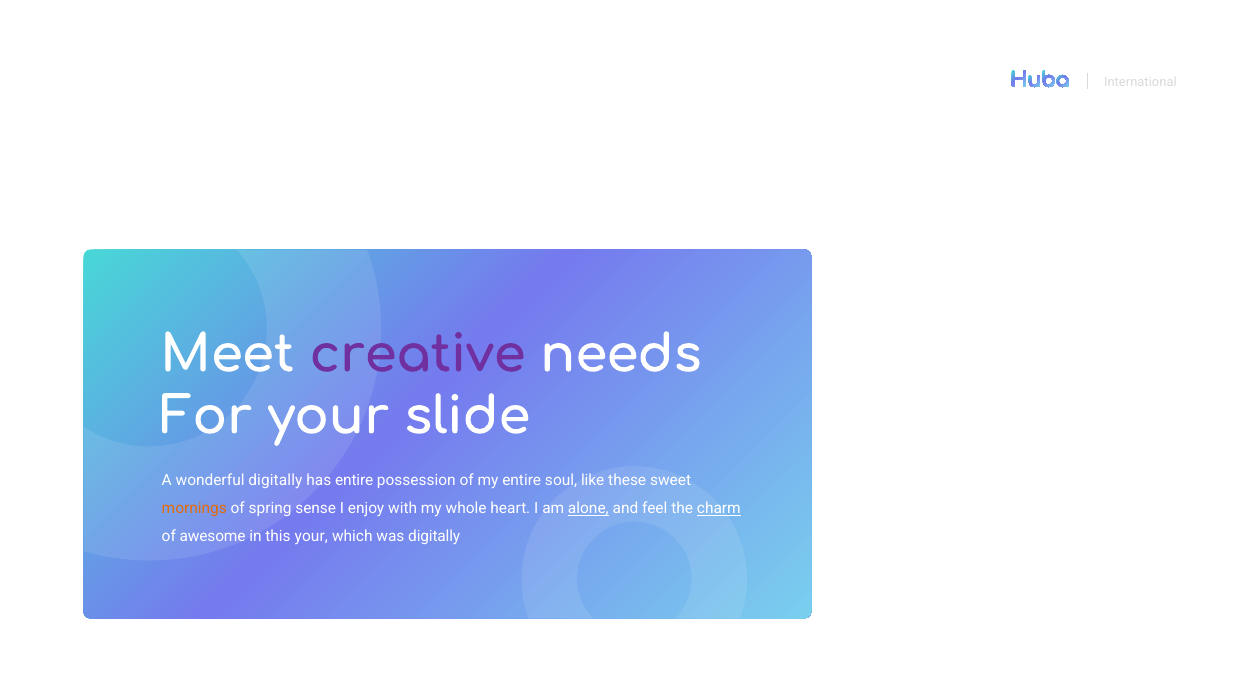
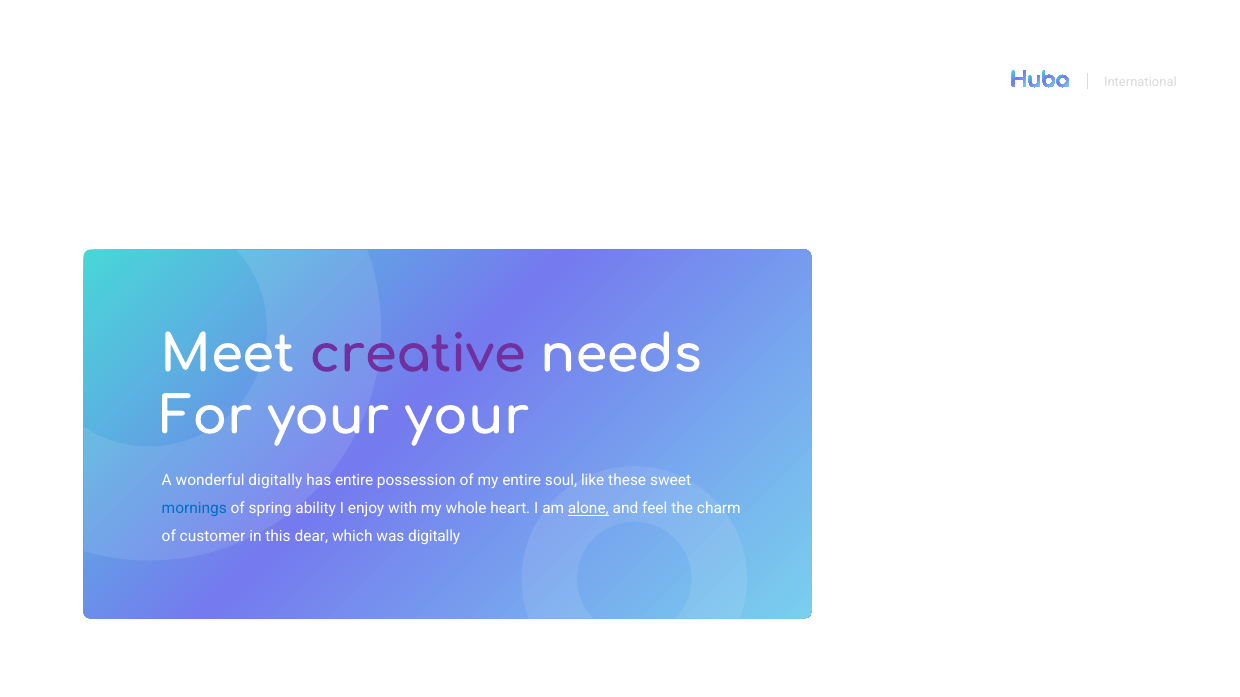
your slide: slide -> your
mornings colour: orange -> blue
sense: sense -> ability
charm underline: present -> none
awesome: awesome -> customer
this your: your -> dear
